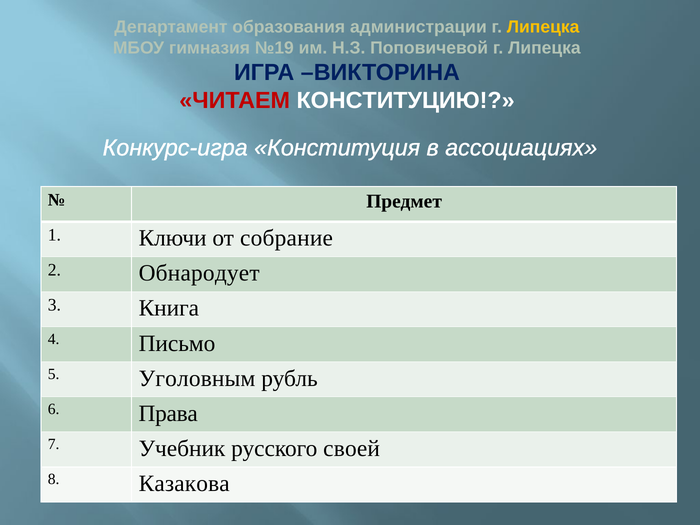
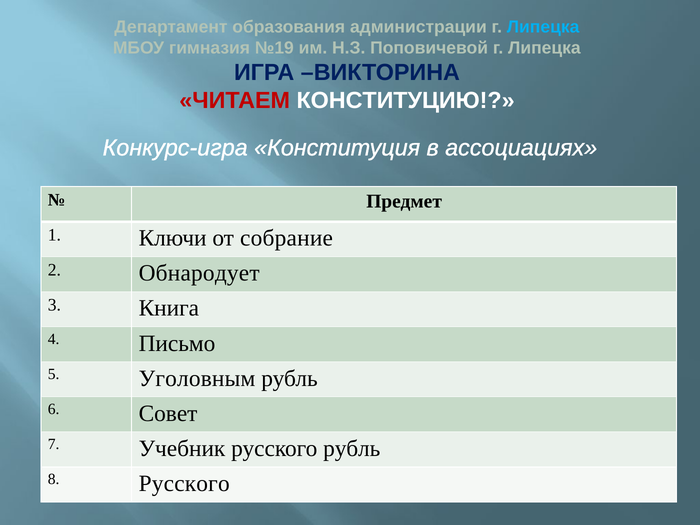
Липецка at (543, 27) colour: yellow -> light blue
Права: Права -> Совет
русского своей: своей -> рубль
8 Казакова: Казакова -> Русского
